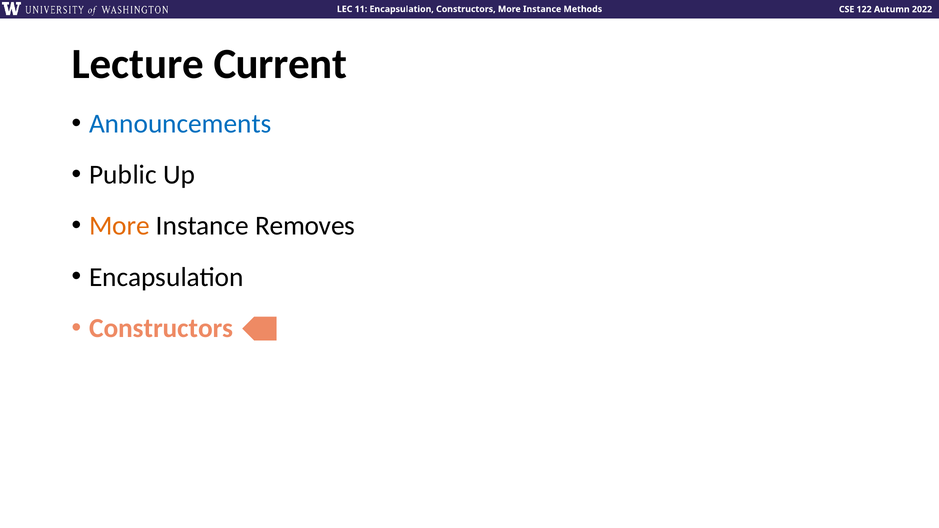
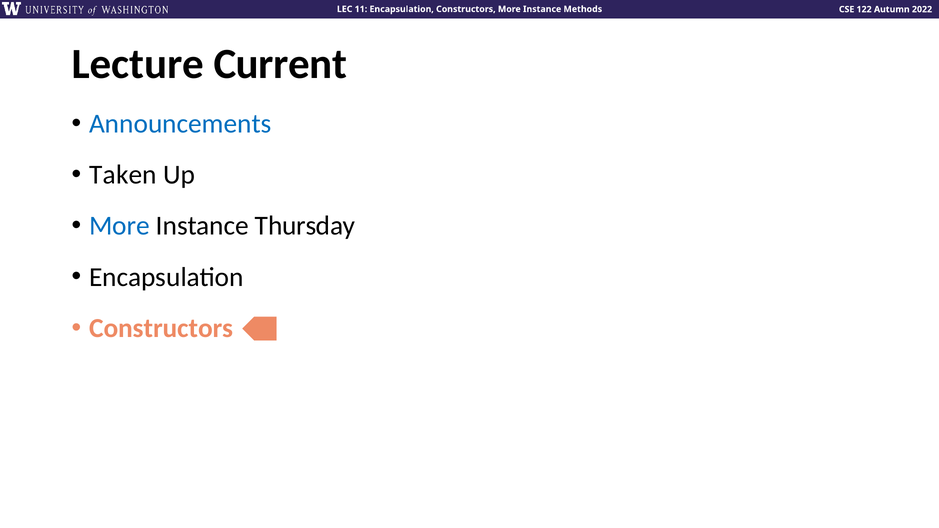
Public: Public -> Taken
More at (120, 226) colour: orange -> blue
Removes: Removes -> Thursday
